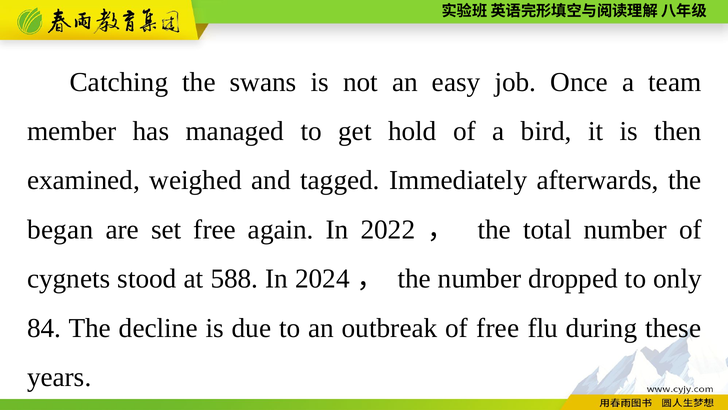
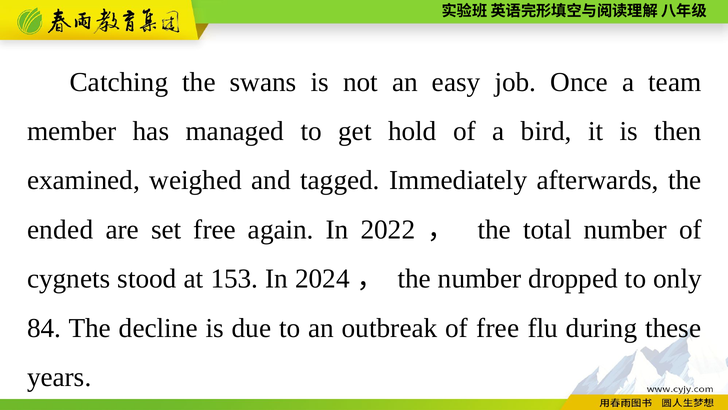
began: began -> ended
588: 588 -> 153
